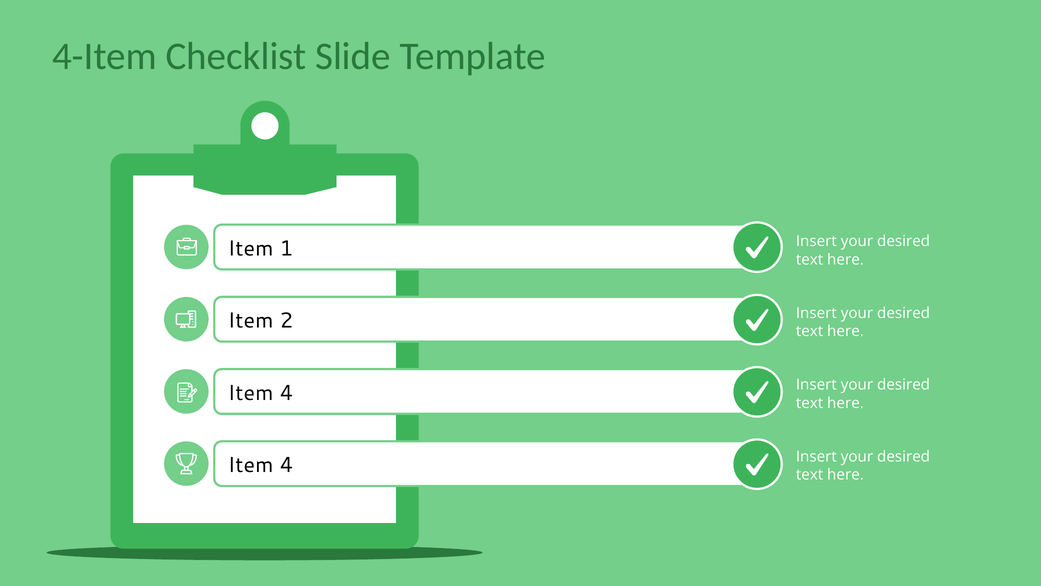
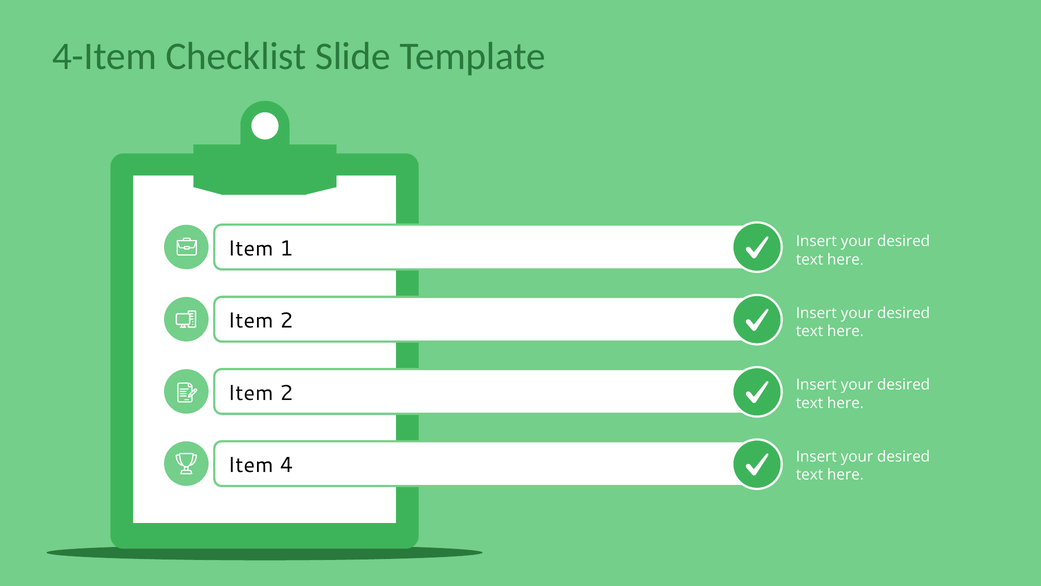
4 at (286, 393): 4 -> 2
